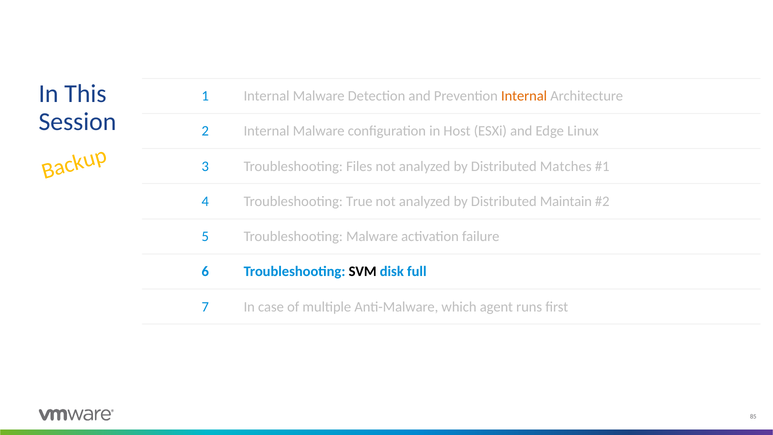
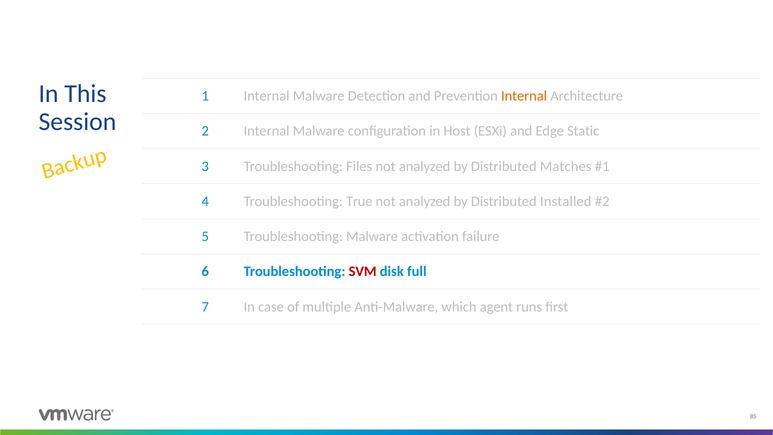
Linux: Linux -> Static
Maintain: Maintain -> Installed
SVM colour: black -> red
